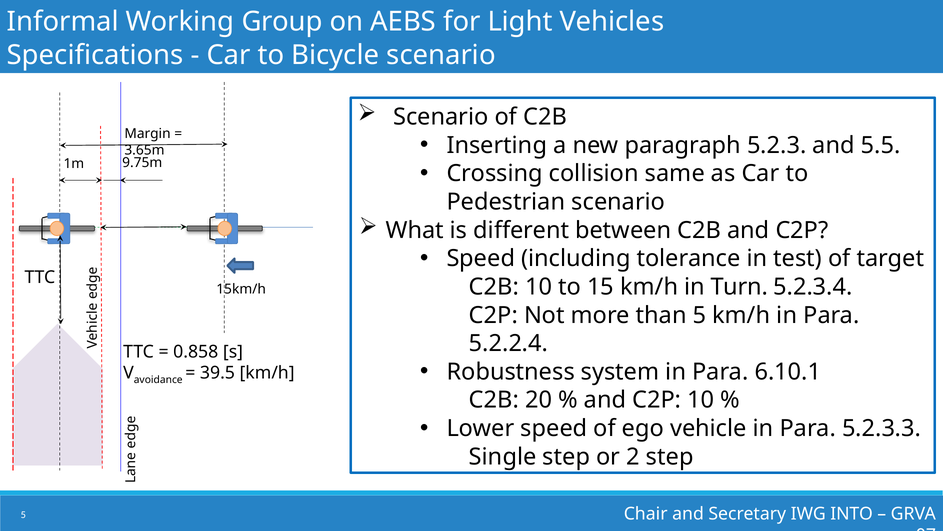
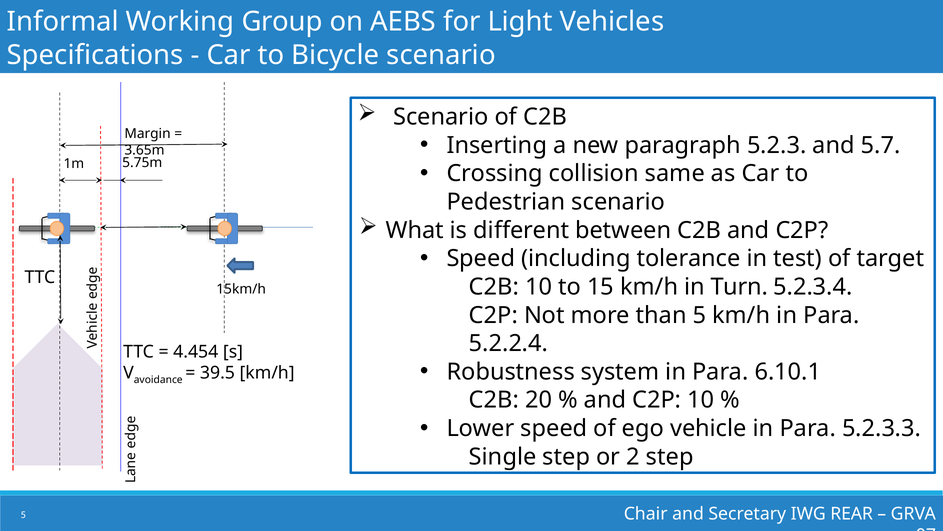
5.5: 5.5 -> 5.7
9.75m: 9.75m -> 5.75m
0.858: 0.858 -> 4.454
INTO: INTO -> REAR
